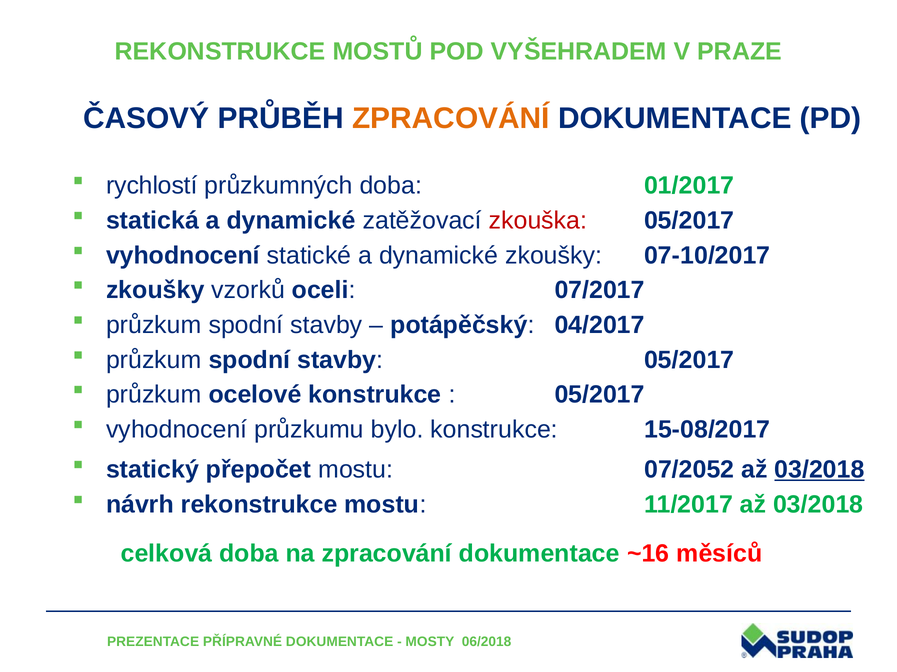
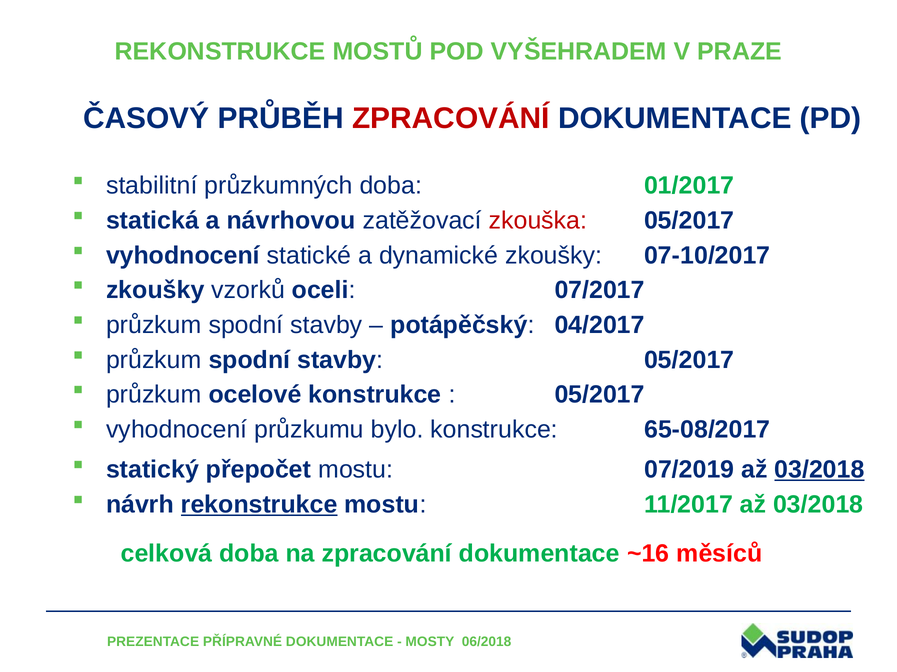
ZPRACOVÁNÍ at (451, 118) colour: orange -> red
rychlostí: rychlostí -> stabilitní
statická a dynamické: dynamické -> návrhovou
15-08/2017: 15-08/2017 -> 65-08/2017
07/2052: 07/2052 -> 07/2019
rekonstrukce at (259, 505) underline: none -> present
